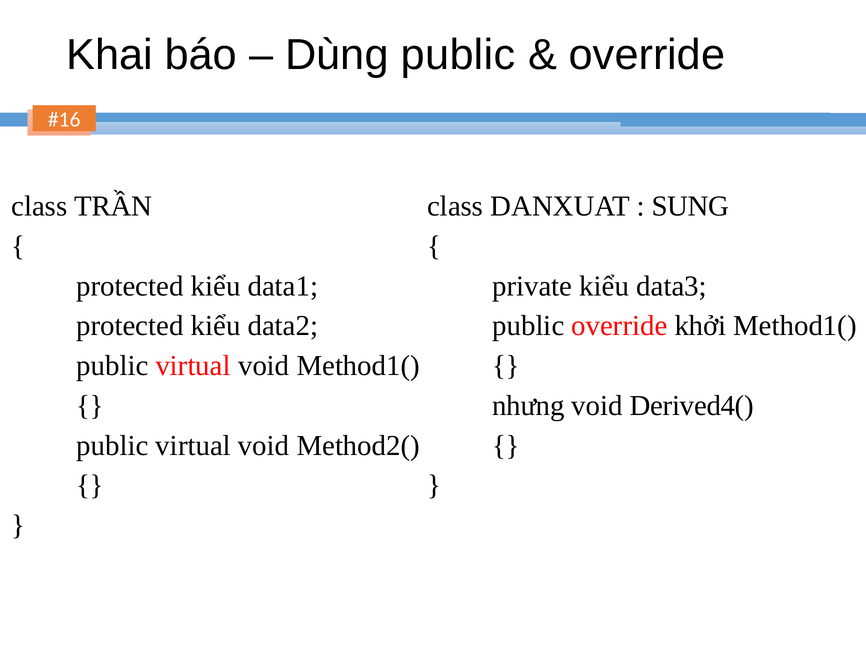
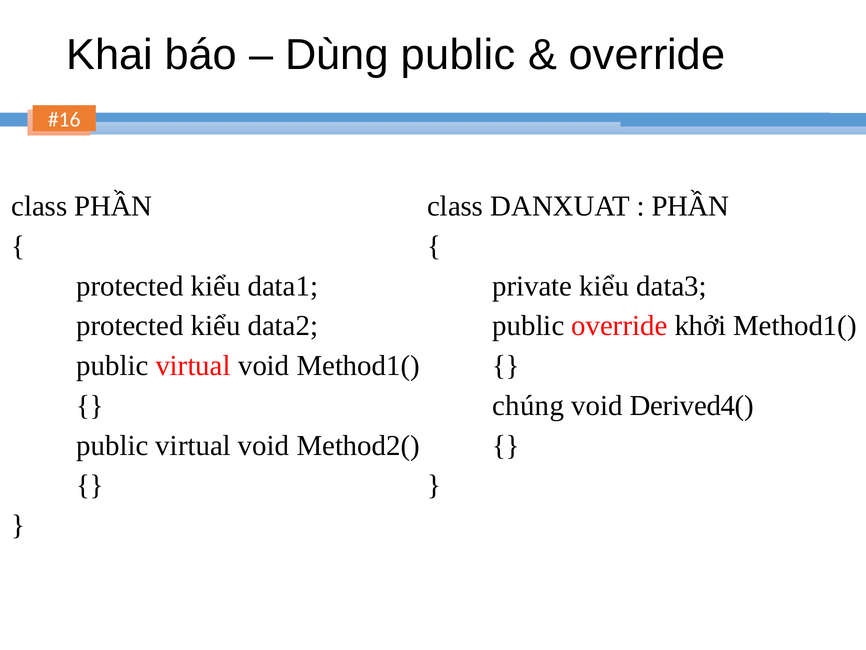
SUNG at (690, 206): SUNG -> PHẦN
class TRẦN: TRẦN -> PHẦN
nhưng: nhưng -> chúng
